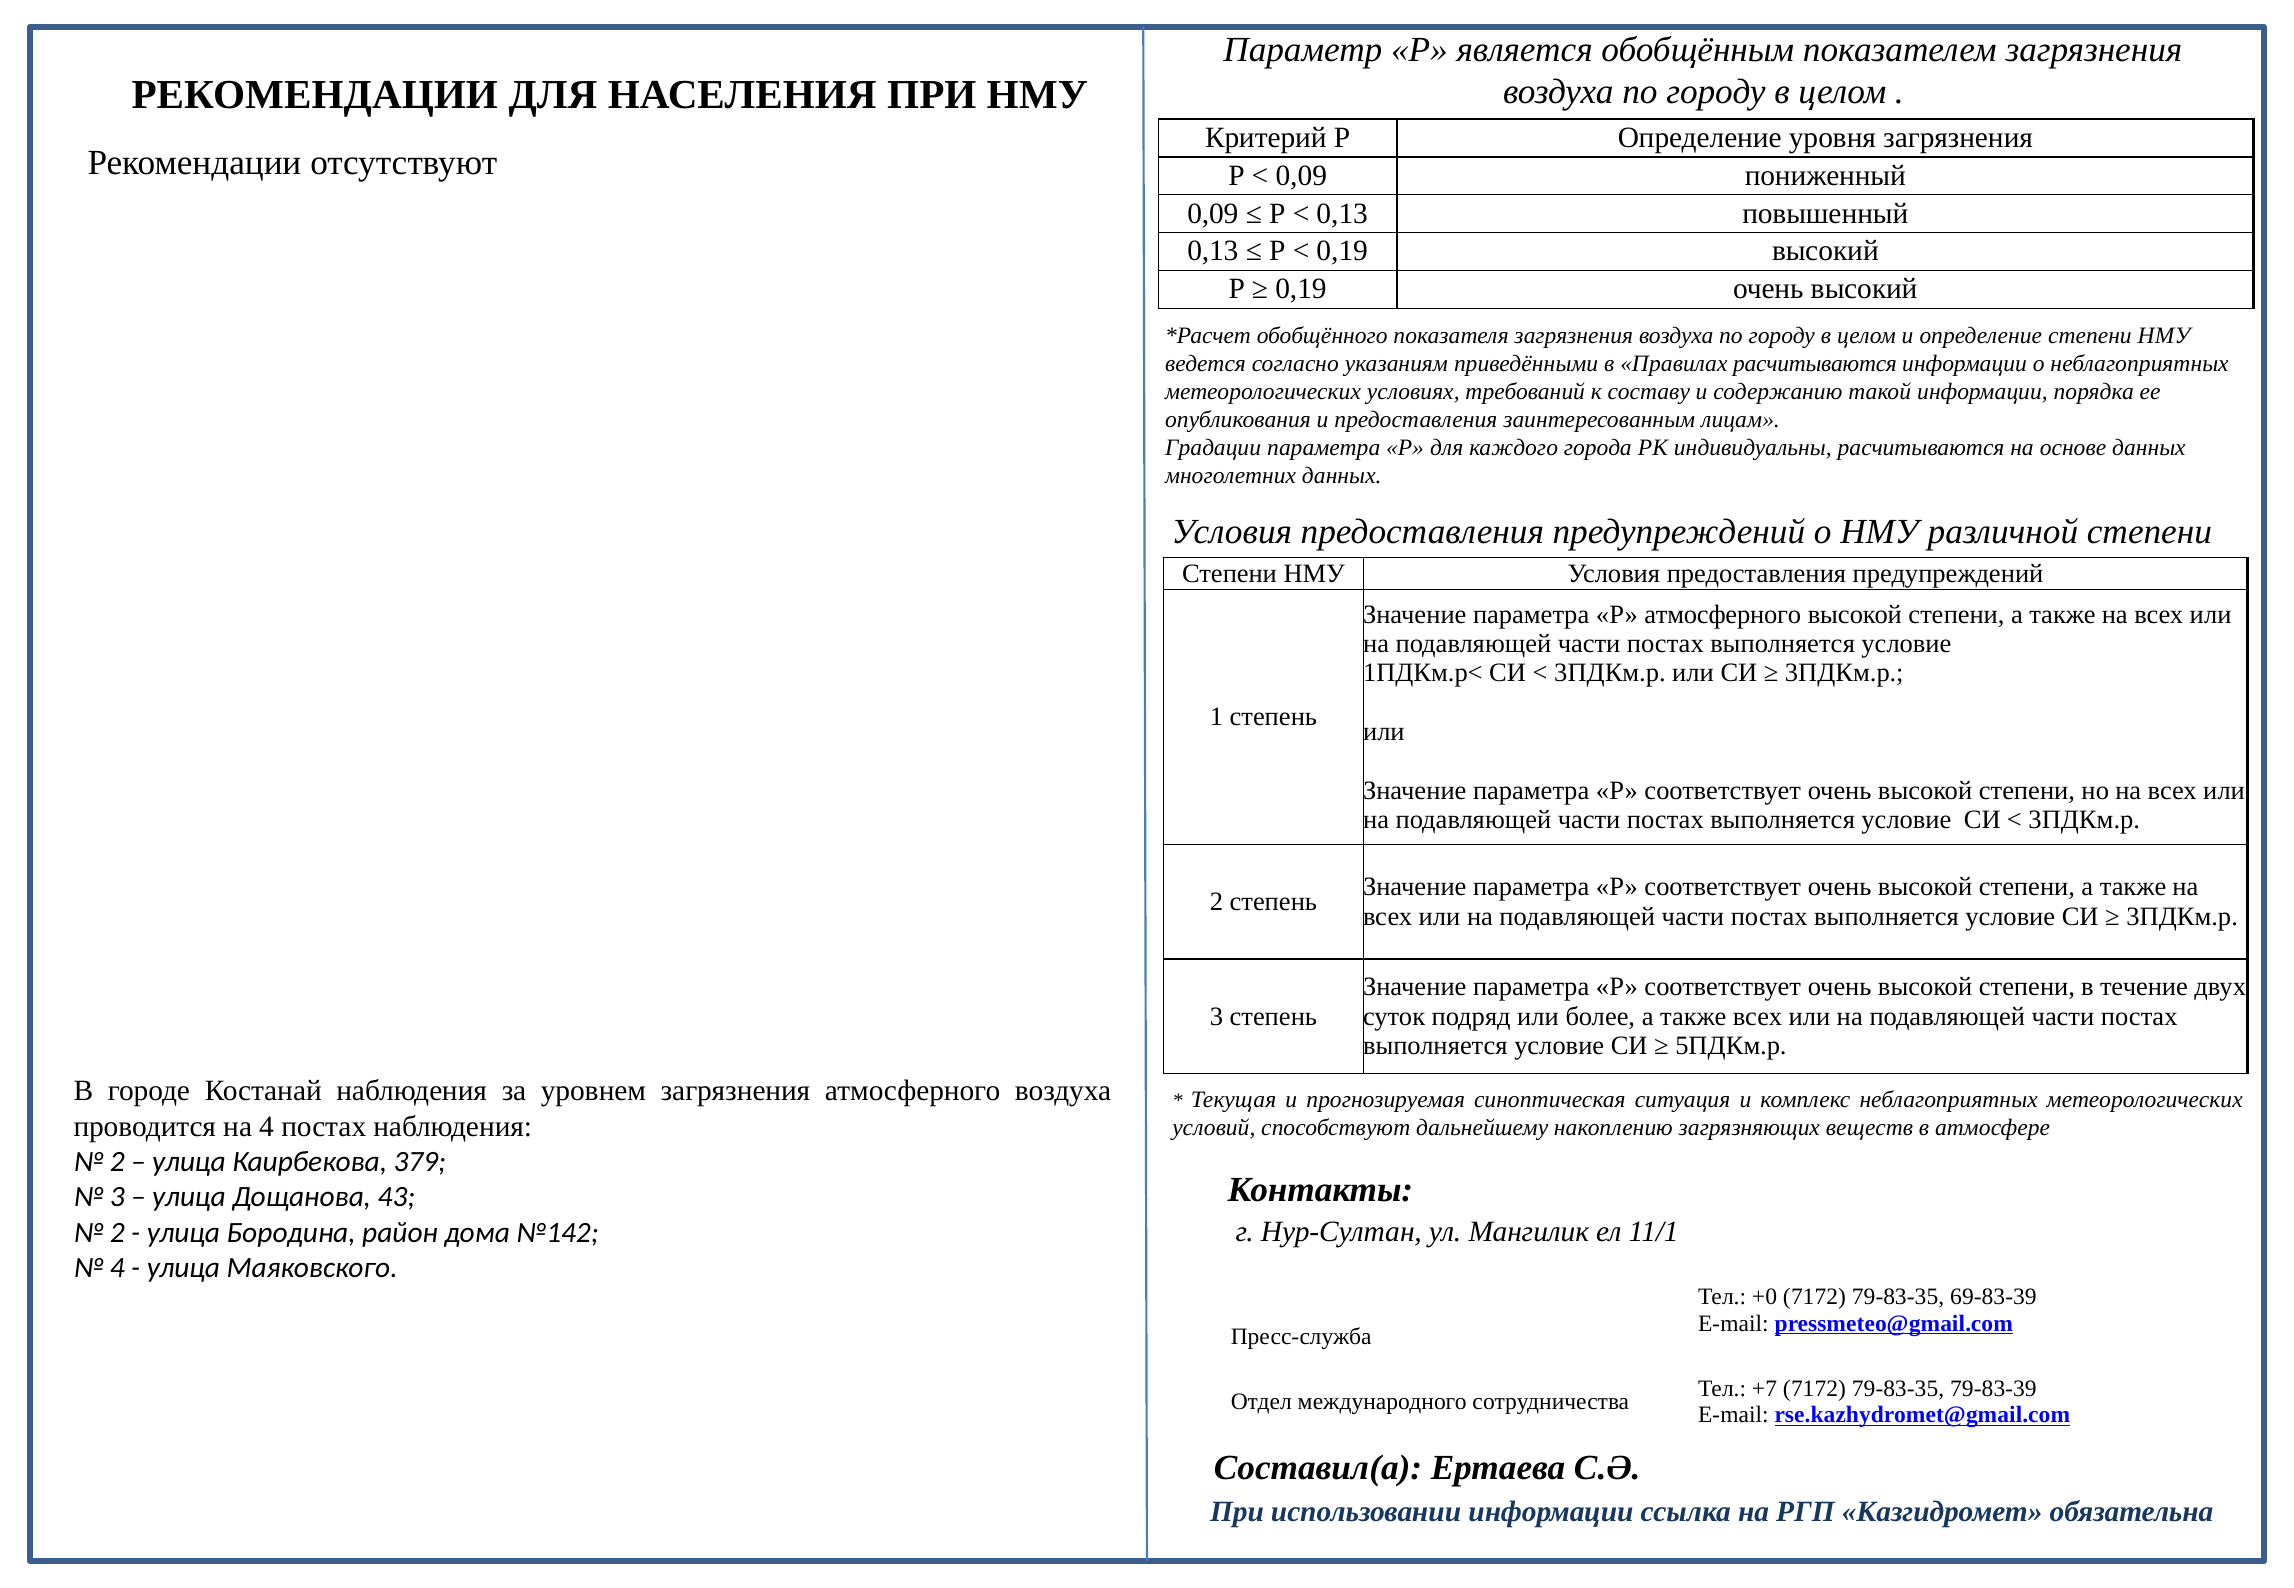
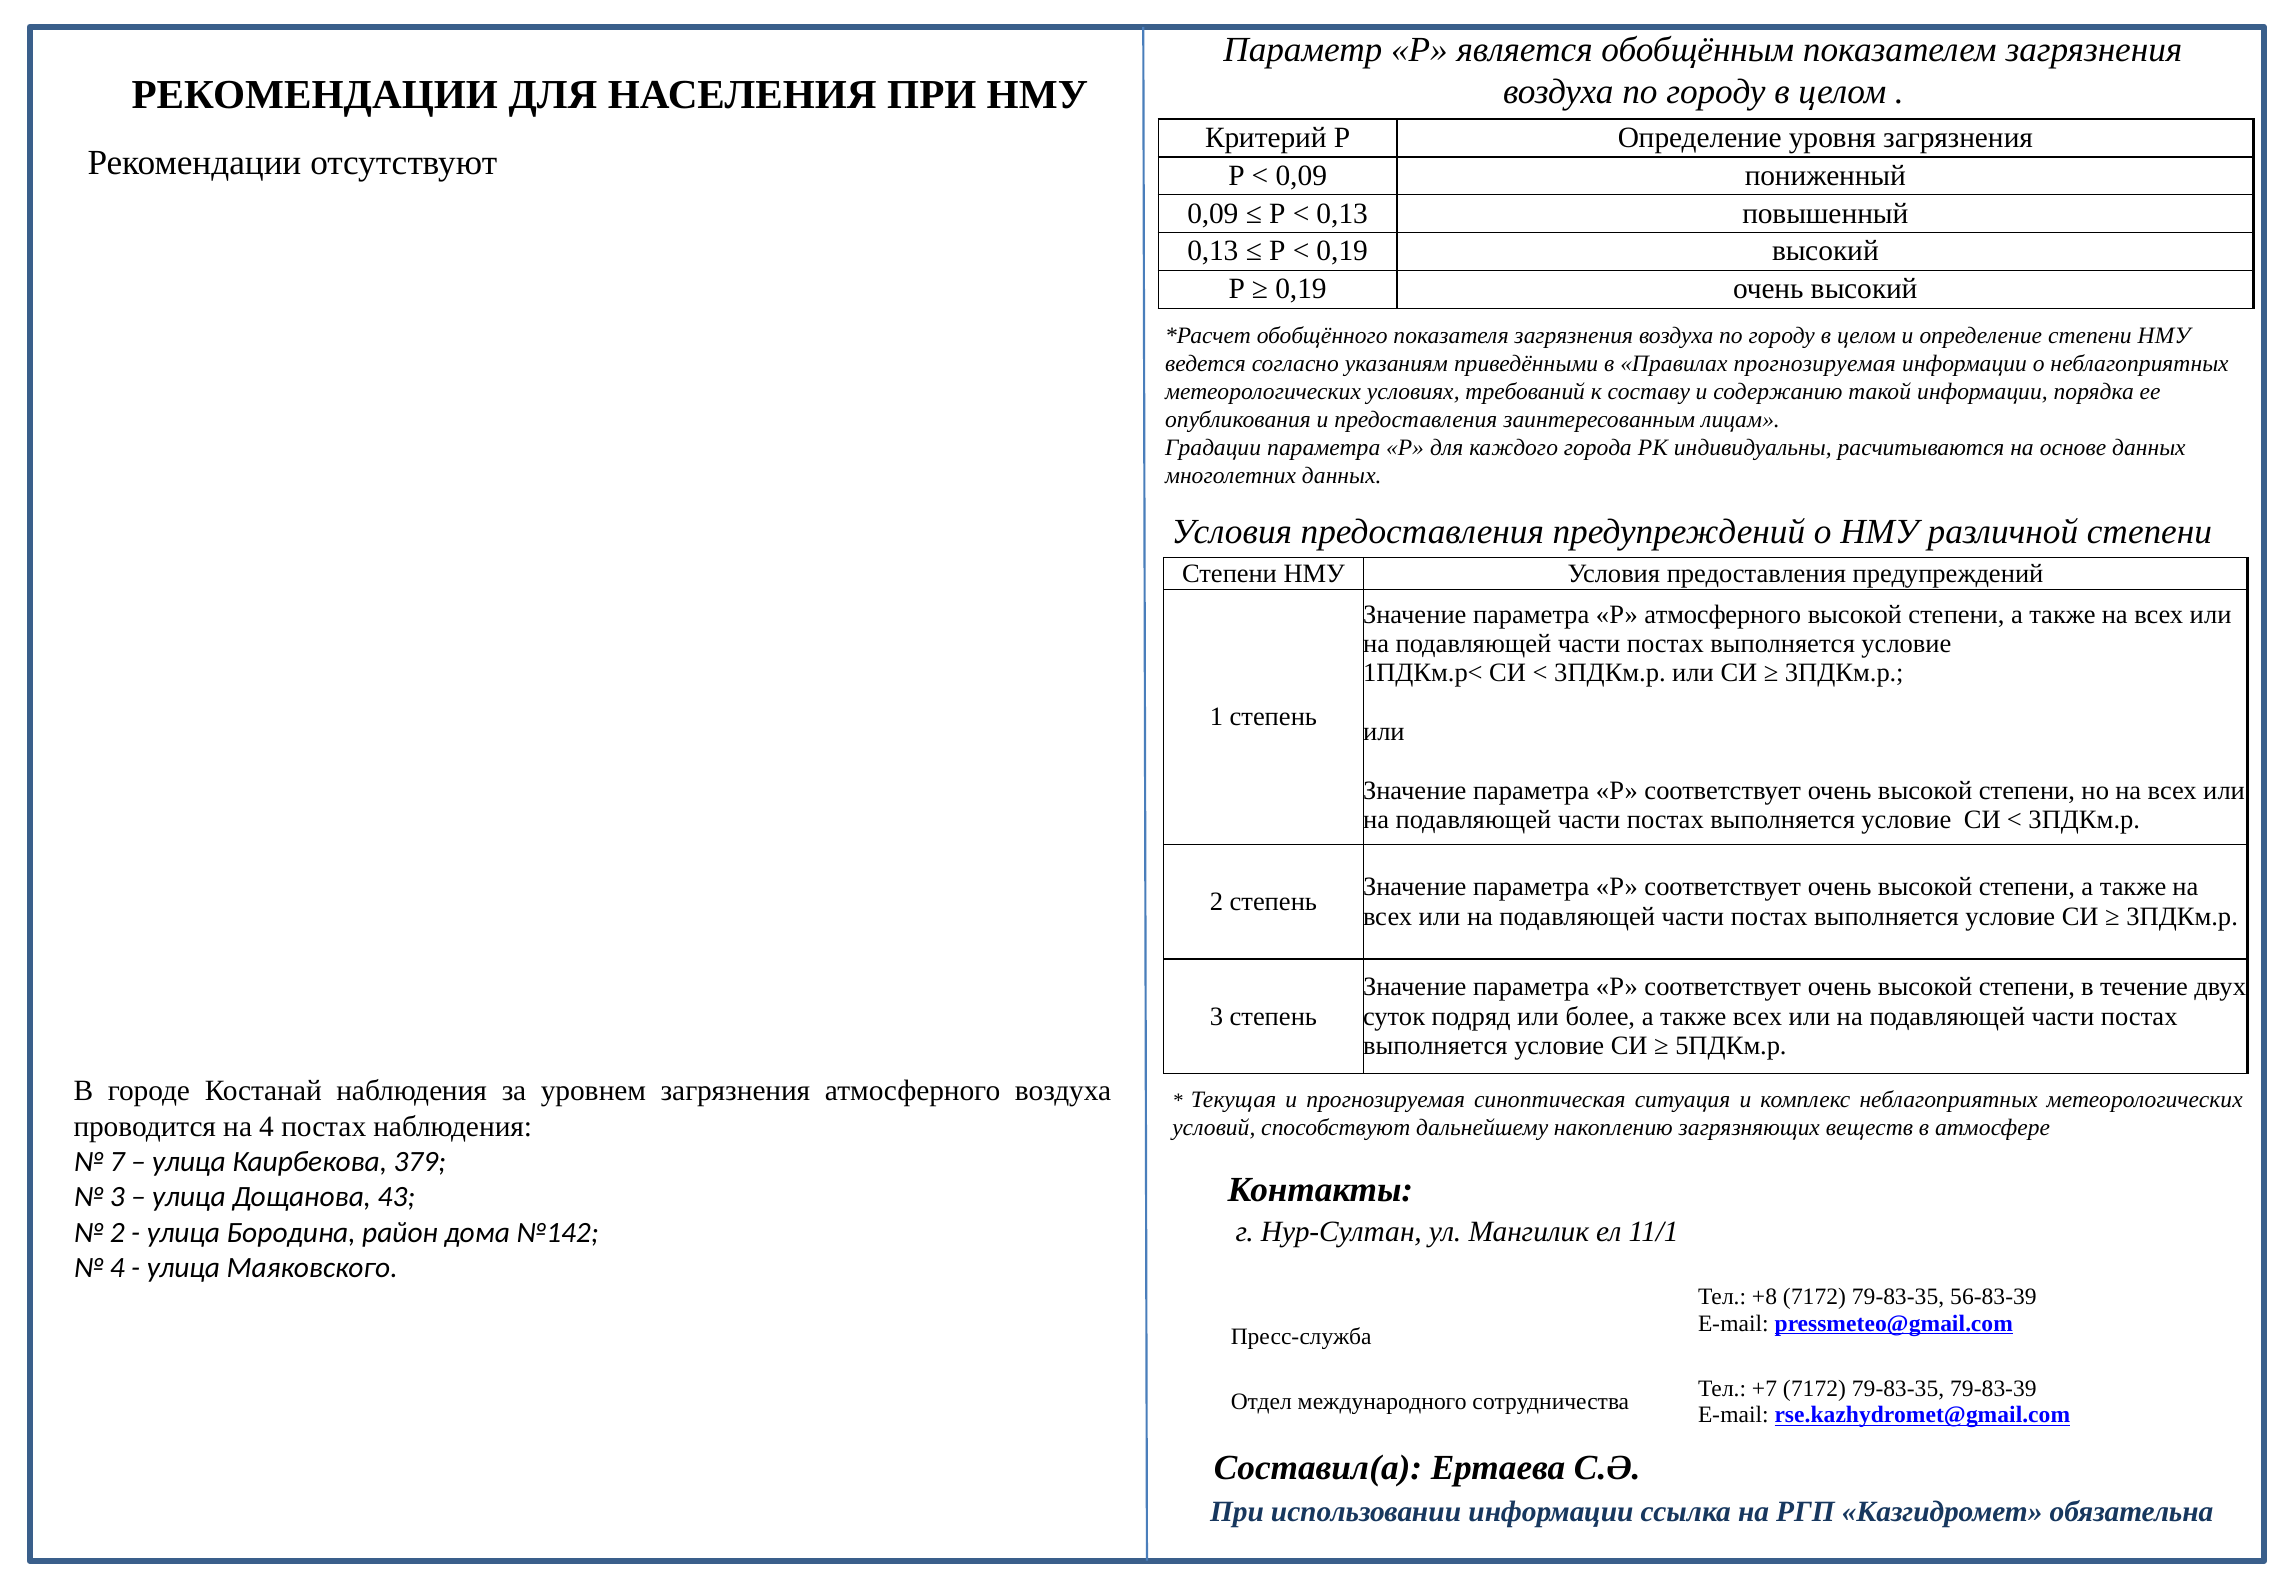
Правилах расчитываются: расчитываются -> прогнозируемая
2 at (117, 1162): 2 -> 7
+0: +0 -> +8
69-83-39: 69-83-39 -> 56-83-39
